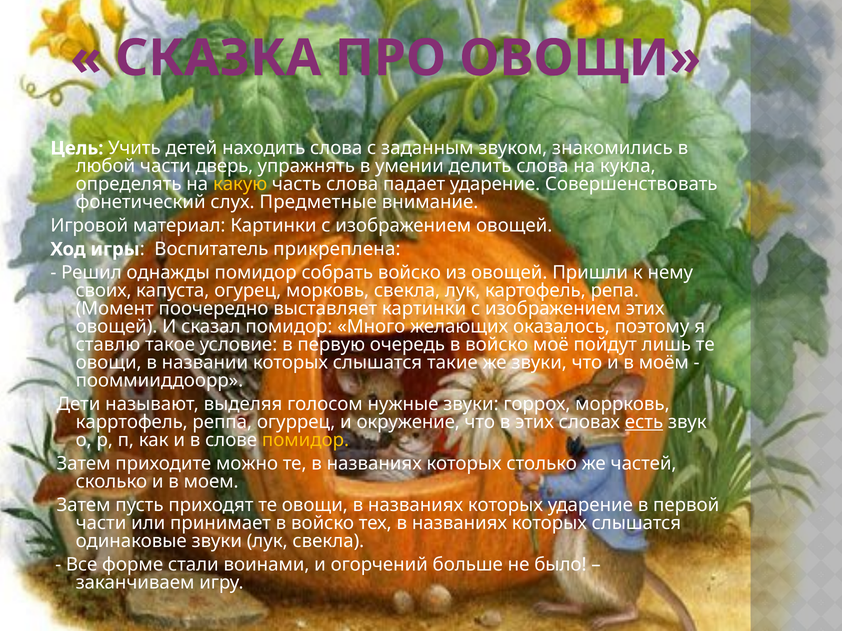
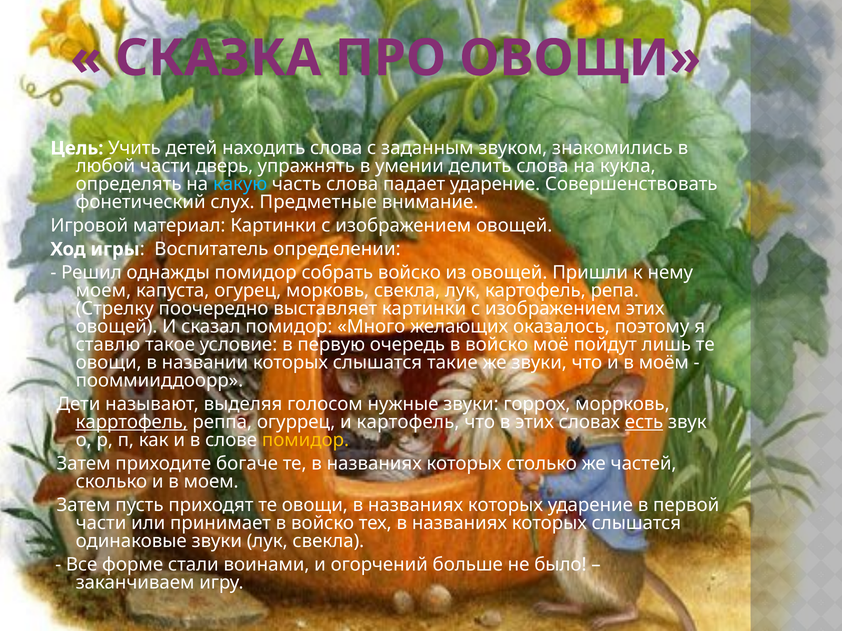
какую colour: yellow -> light blue
прикреплена: прикреплена -> определении
своих at (104, 291): своих -> моем
Момент: Момент -> Стрелку
карртофель underline: none -> present
и окружение: окружение -> картофель
можно: можно -> богаче
